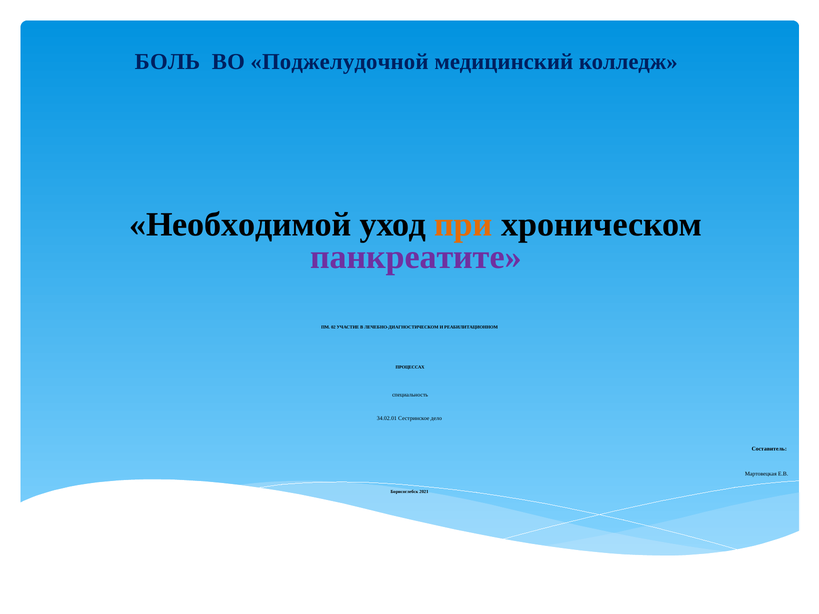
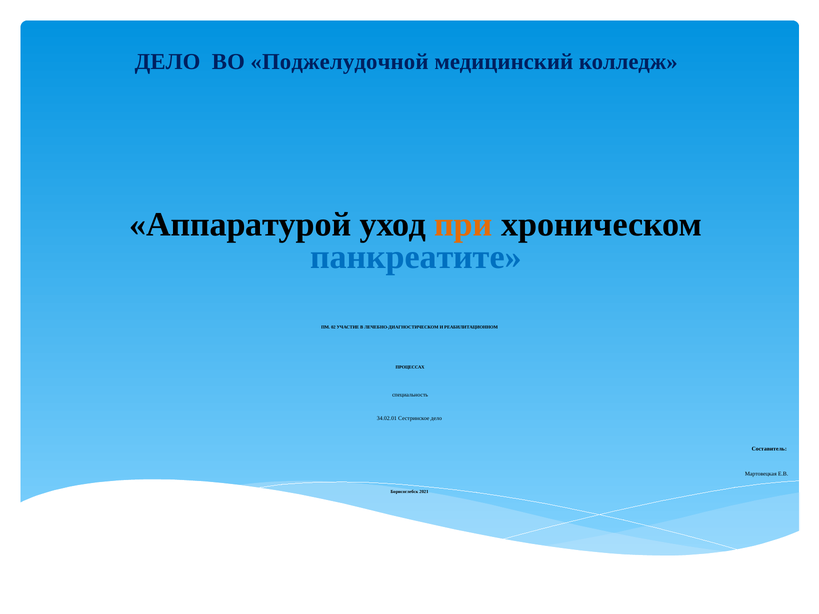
БОЛЬ at (167, 62): БОЛЬ -> ДЕЛО
Необходимой: Необходимой -> Аппаратурой
панкреатите colour: purple -> blue
